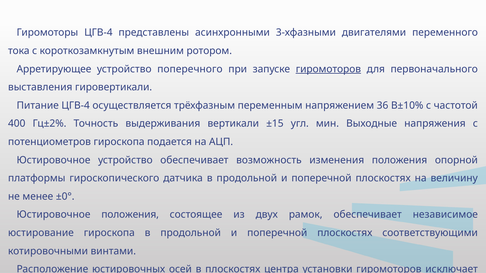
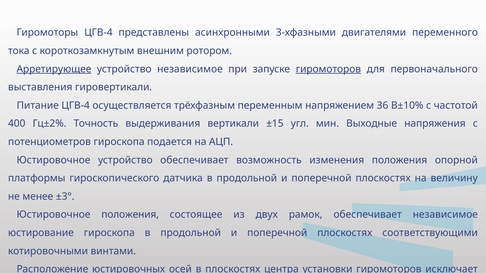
Арретирующее underline: none -> present
устройство поперечного: поперечного -> независимое
±0°: ±0° -> ±3°
